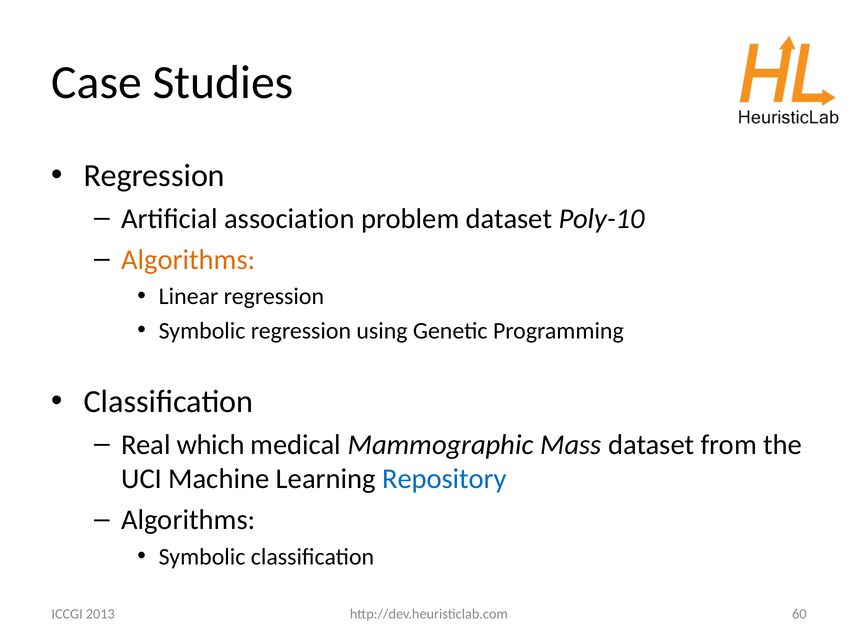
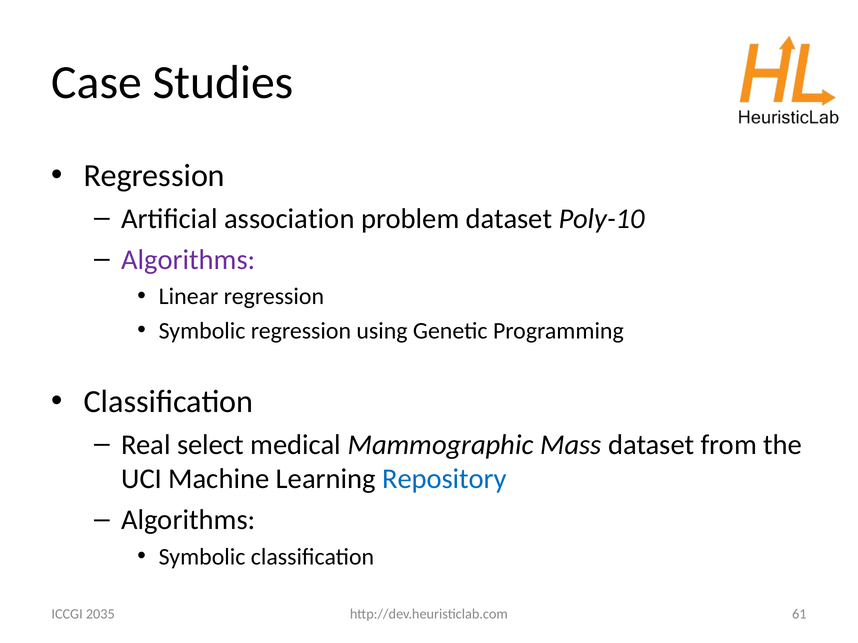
Algorithms at (188, 260) colour: orange -> purple
which: which -> select
60: 60 -> 61
2013: 2013 -> 2035
